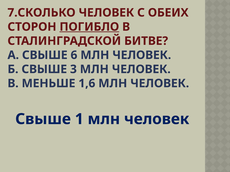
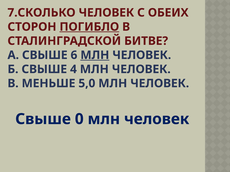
МЛН at (95, 55) underline: none -> present
3: 3 -> 4
1,6: 1,6 -> 5,0
1: 1 -> 0
